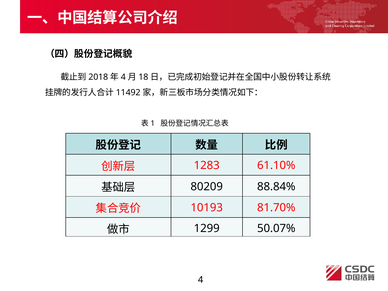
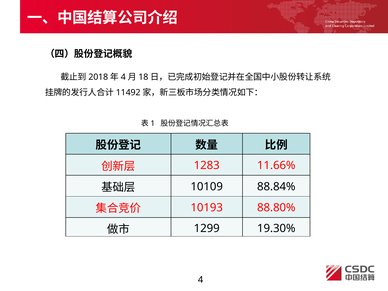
61.10%: 61.10% -> 11.66%
80209: 80209 -> 10109
81.70%: 81.70% -> 88.80%
50.07%: 50.07% -> 19.30%
